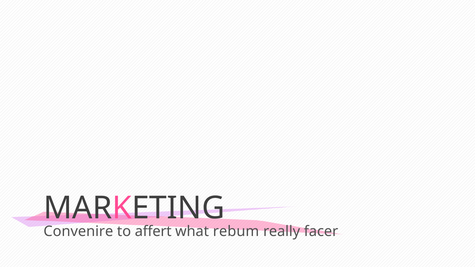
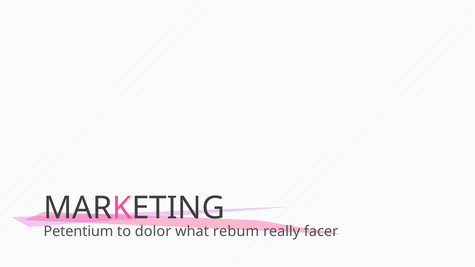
Convenire: Convenire -> Petentium
affert: affert -> dolor
